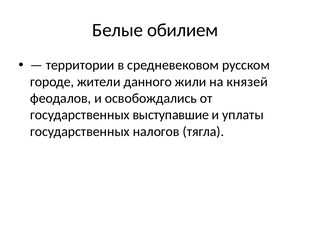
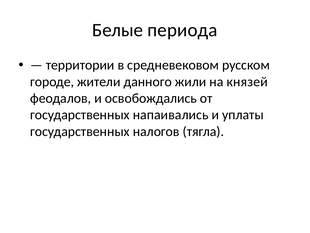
обилием: обилием -> периода
выступавшие: выступавшие -> напаивались
